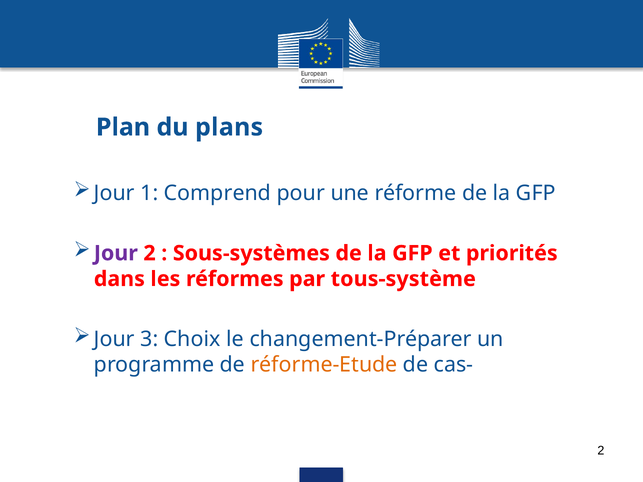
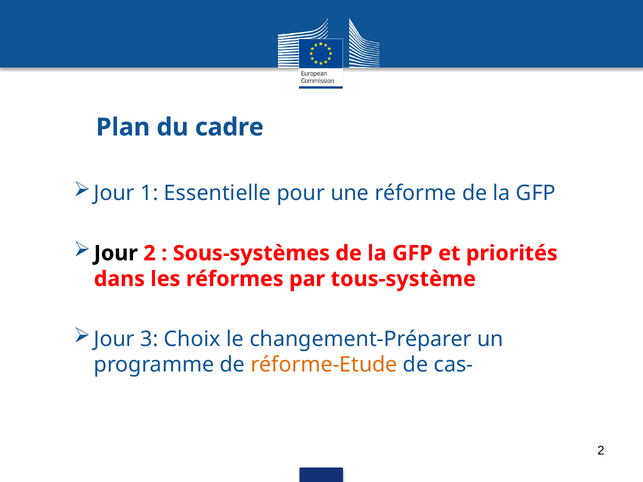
plans: plans -> cadre
Comprend: Comprend -> Essentielle
Jour at (116, 253) colour: purple -> black
